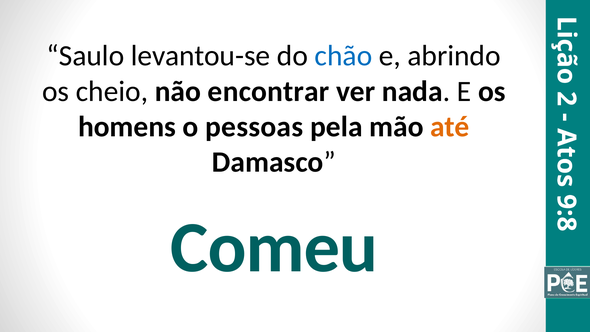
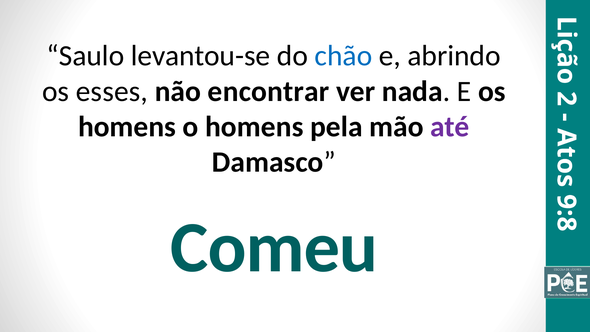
cheio: cheio -> esses
o pessoas: pessoas -> homens
até colour: orange -> purple
